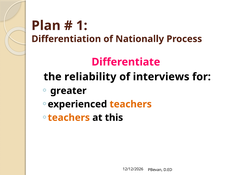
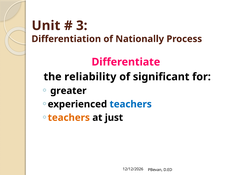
Plan: Plan -> Unit
1: 1 -> 3
interviews: interviews -> significant
teachers at (131, 104) colour: orange -> blue
this: this -> just
